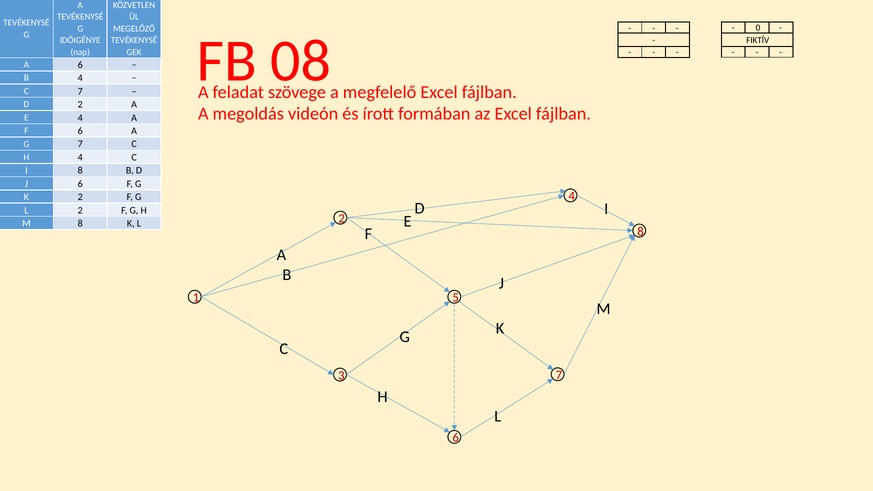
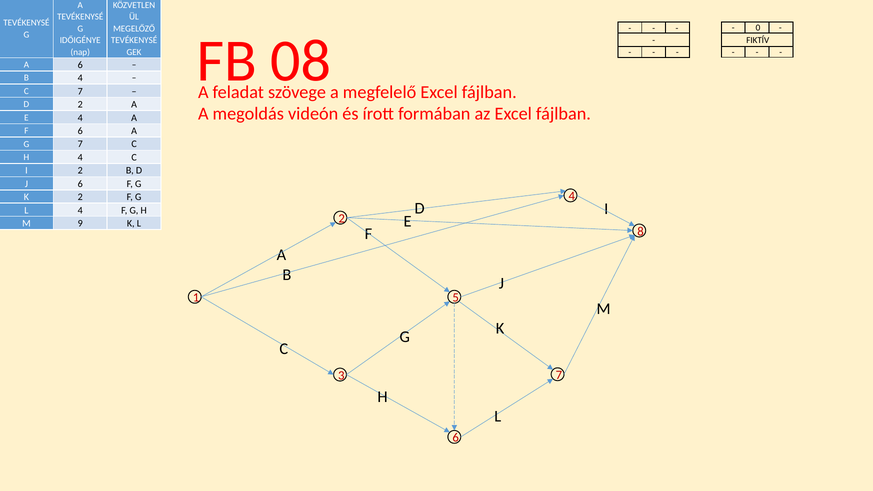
I 8: 8 -> 2
L 2: 2 -> 4
M 8: 8 -> 9
